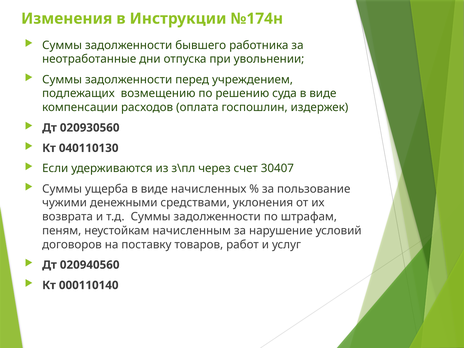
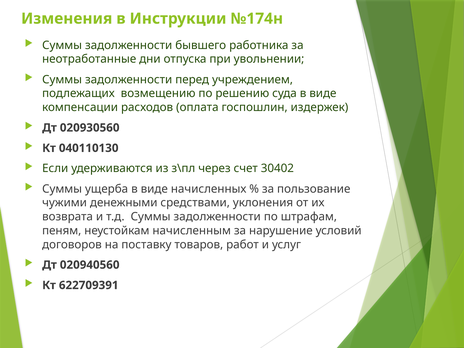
30407: 30407 -> 30402
000110140: 000110140 -> 622709391
